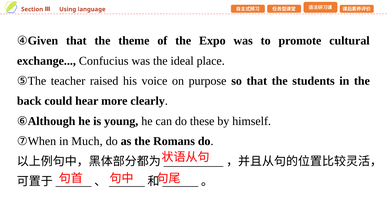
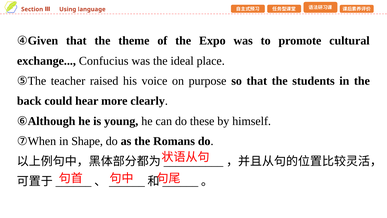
Much: Much -> Shape
